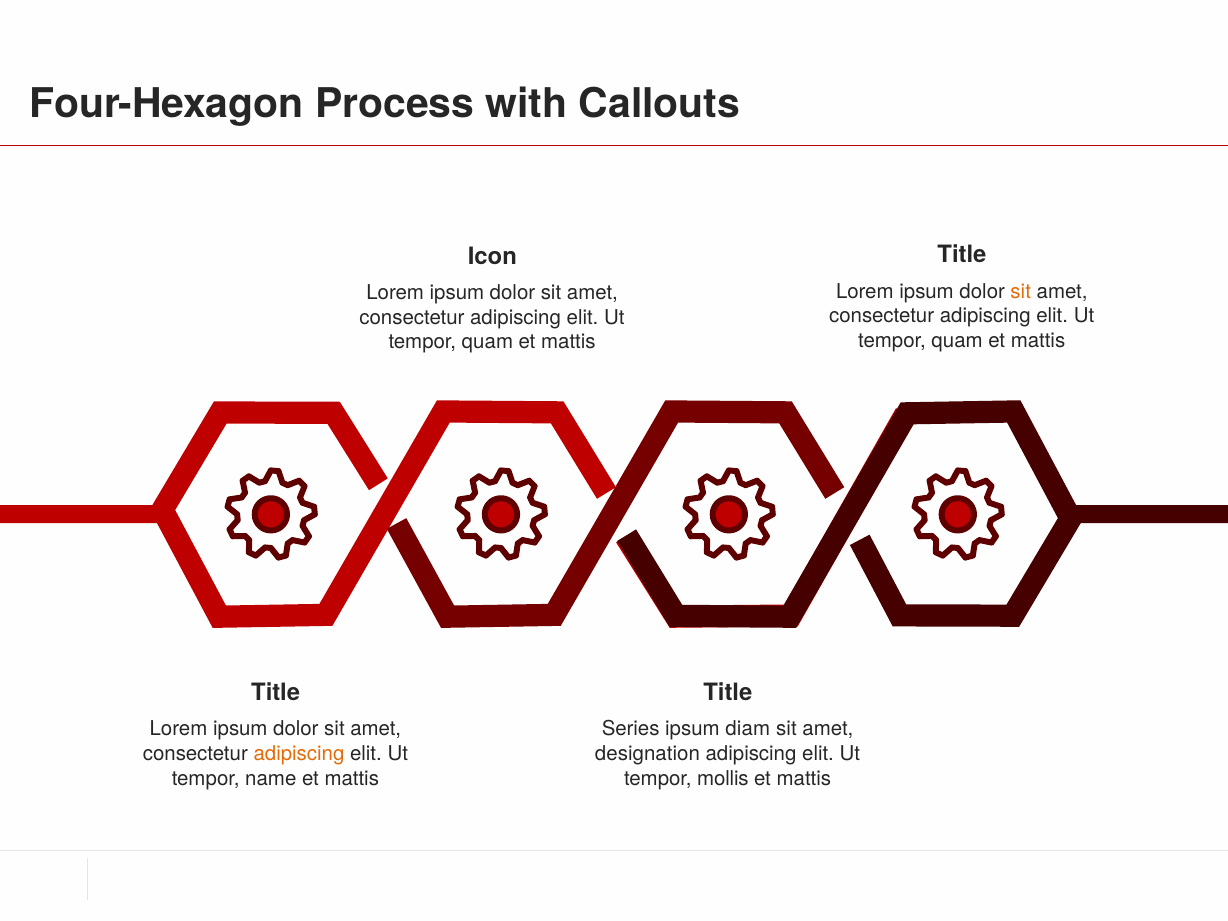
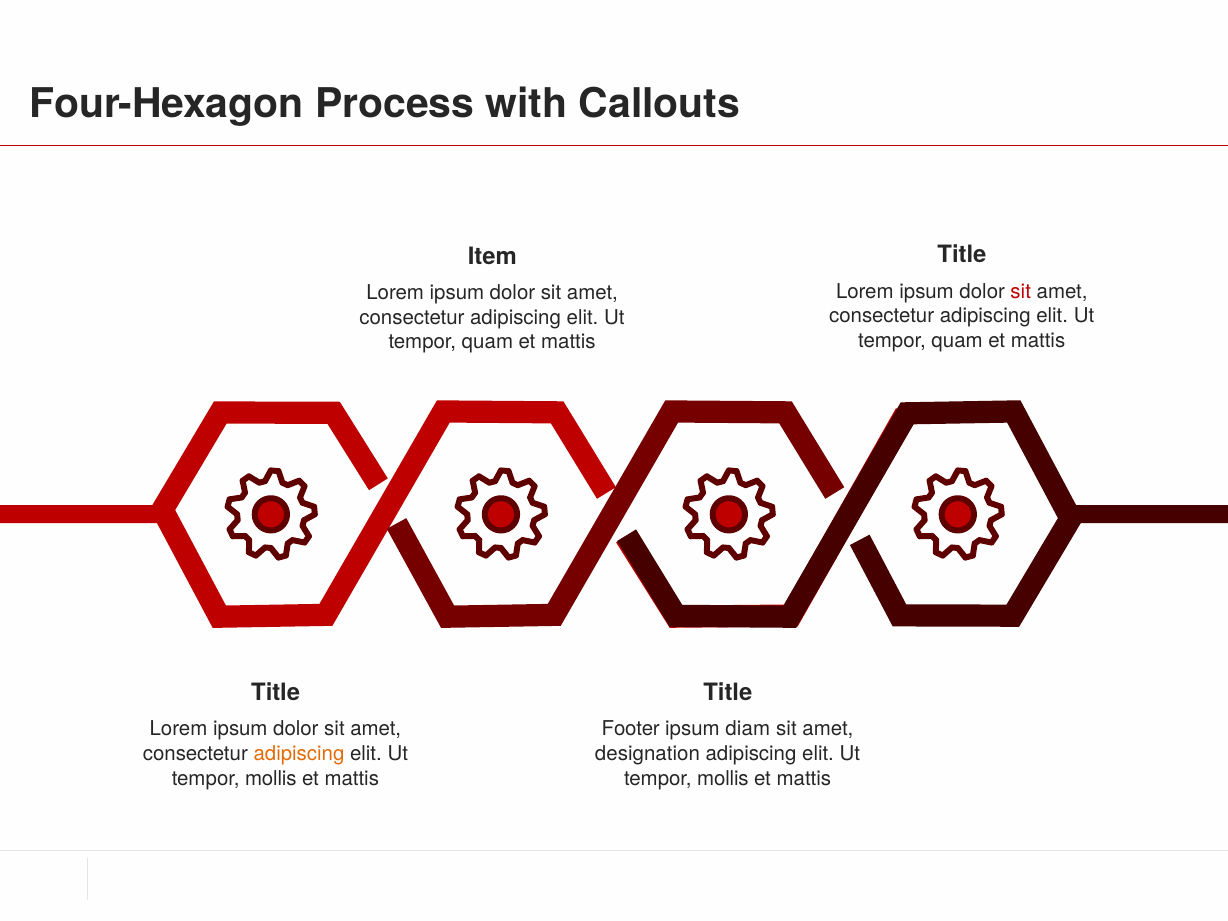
Icon: Icon -> Item
sit at (1021, 291) colour: orange -> red
Series: Series -> Footer
name at (271, 778): name -> mollis
